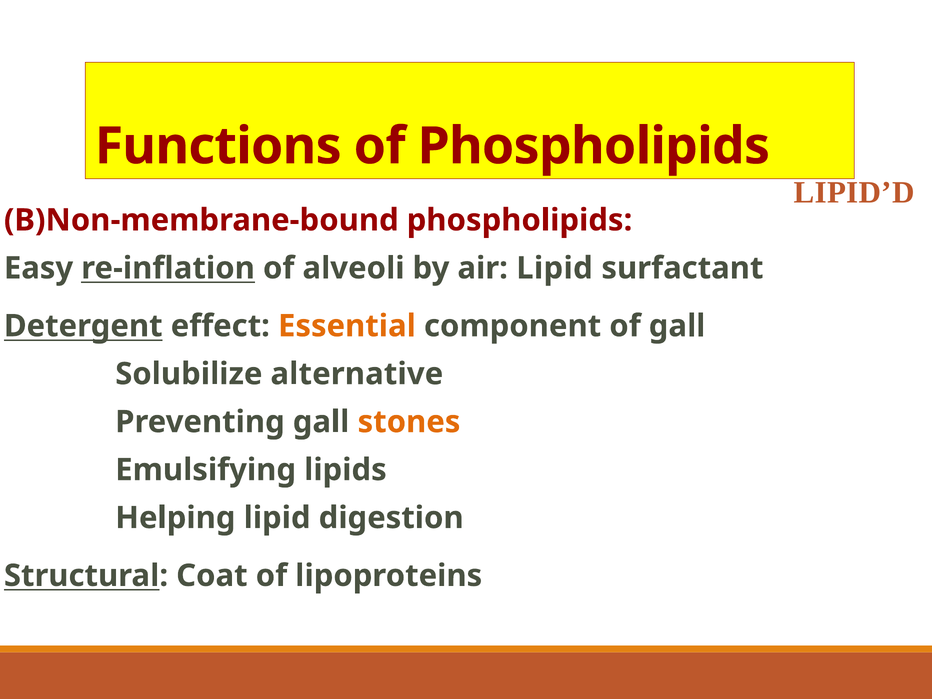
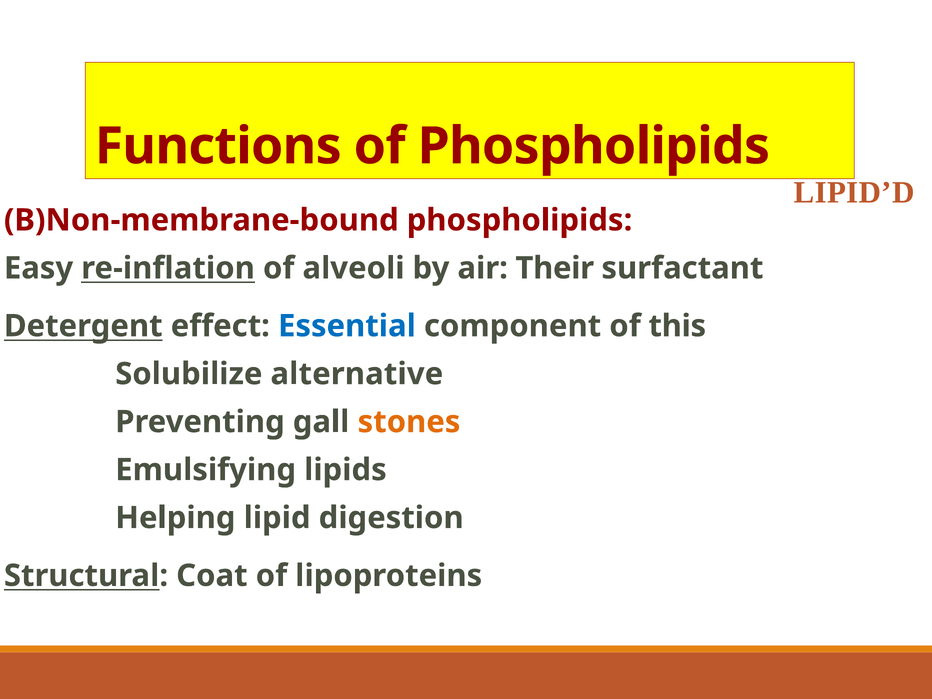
air Lipid: Lipid -> Their
Essential colour: orange -> blue
of gall: gall -> this
